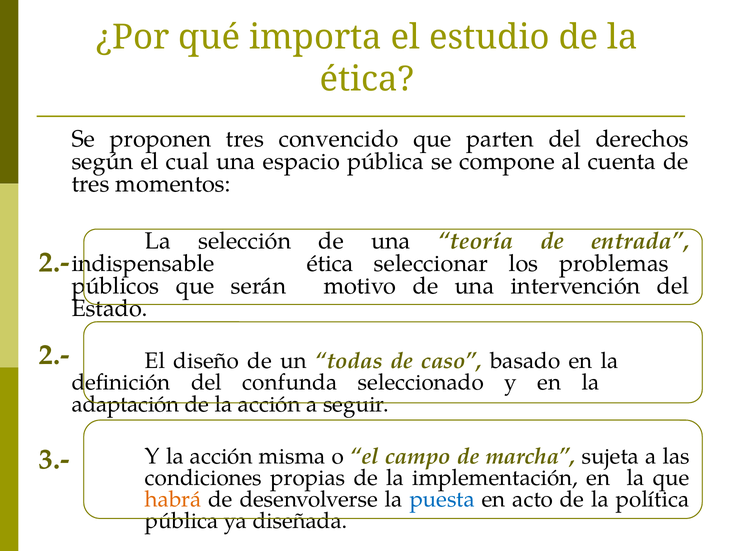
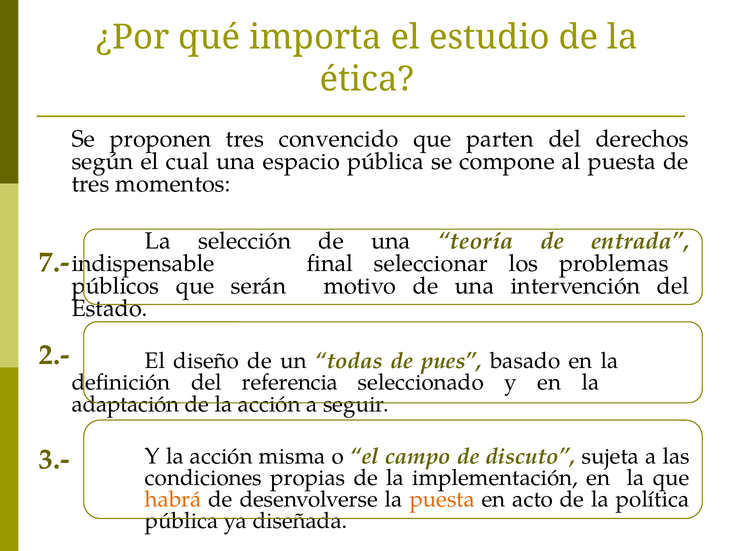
al cuenta: cuenta -> puesta
2.- at (54, 262): 2.- -> 7.-
indispensable ética: ética -> final
caso: caso -> pues
confunda: confunda -> referencia
marcha: marcha -> discuto
puesta at (442, 499) colour: blue -> orange
